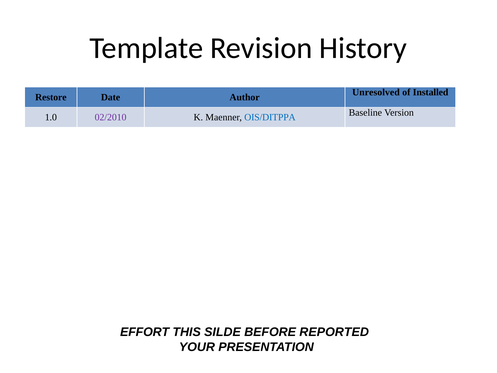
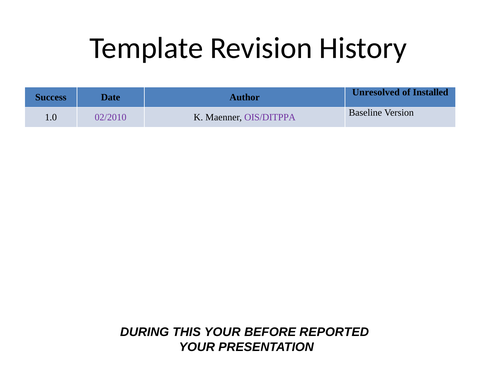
Restore: Restore -> Success
OIS/DITPPA colour: blue -> purple
EFFORT: EFFORT -> DURING
THIS SILDE: SILDE -> YOUR
